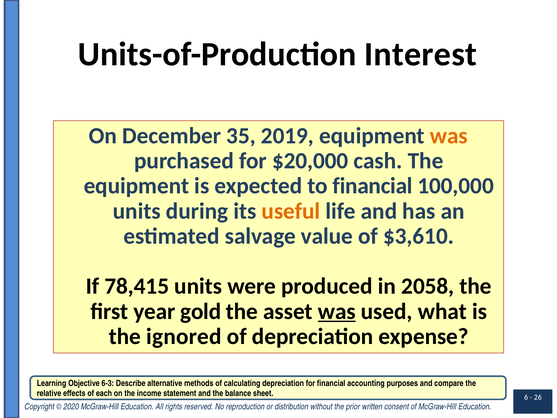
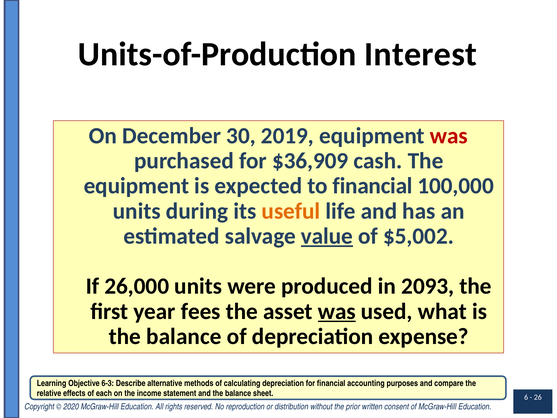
35: 35 -> 30
was at (449, 136) colour: orange -> red
$20,000: $20,000 -> $36,909
value underline: none -> present
$3,610: $3,610 -> $5,002
78,415: 78,415 -> 26,000
2058: 2058 -> 2093
gold: gold -> fees
ignored at (184, 336): ignored -> balance
